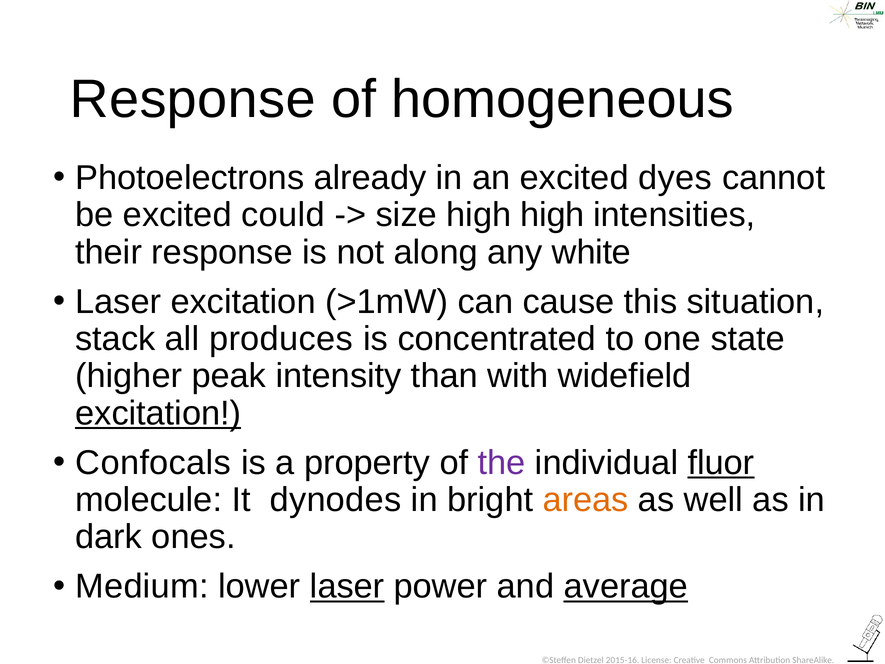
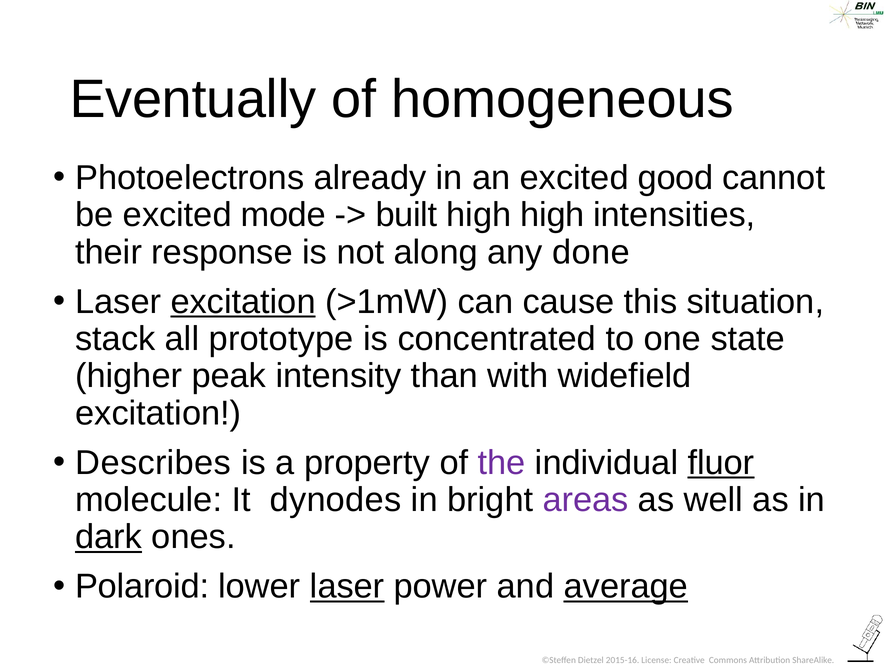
Response at (193, 99): Response -> Eventually
dyes: dyes -> good
could: could -> mode
size: size -> built
white: white -> done
excitation at (243, 302) underline: none -> present
produces: produces -> prototype
excitation at (158, 413) underline: present -> none
Confocals: Confocals -> Describes
areas colour: orange -> purple
dark underline: none -> present
Medium: Medium -> Polaroid
